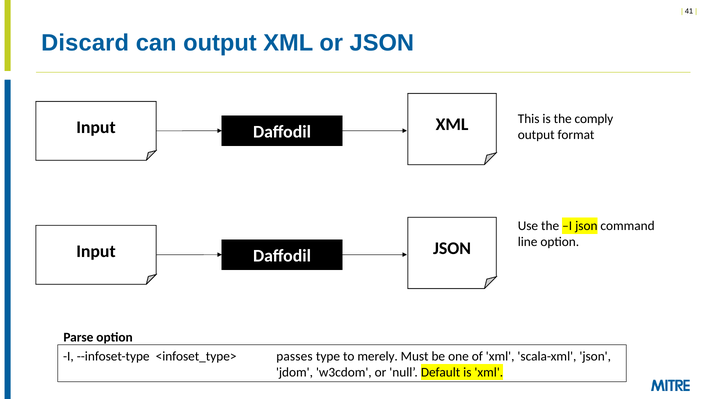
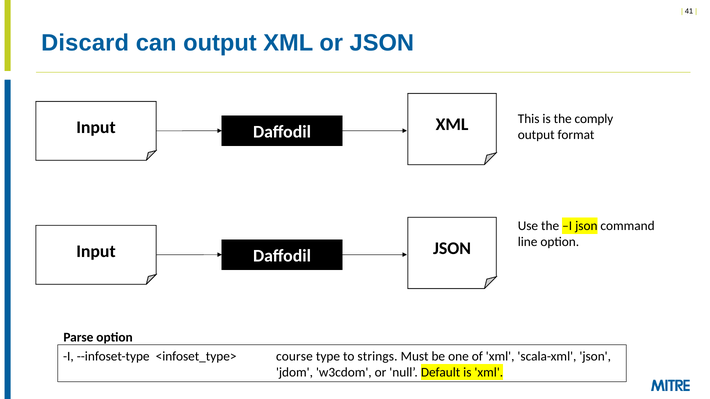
passes: passes -> course
merely: merely -> strings
